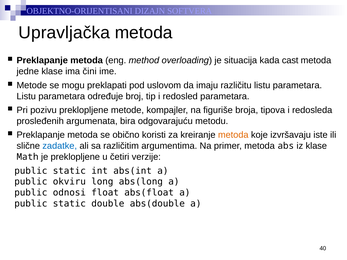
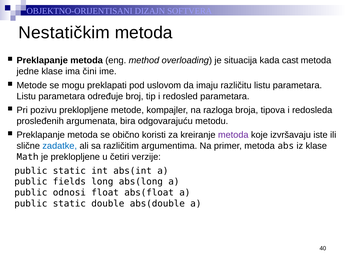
Upravljačka: Upravljačka -> Nestatičkim
figuriše: figuriše -> razloga
metoda at (233, 135) colour: orange -> purple
okviru: okviru -> fields
